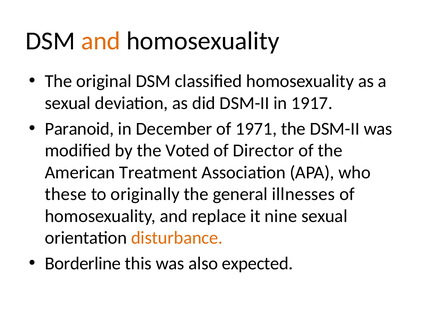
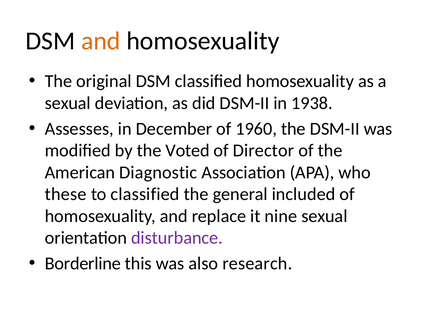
1917: 1917 -> 1938
Paranoid: Paranoid -> Assesses
1971: 1971 -> 1960
Treatment: Treatment -> Diagnostic
to originally: originally -> classified
illnesses: illnesses -> included
disturbance colour: orange -> purple
expected: expected -> research
